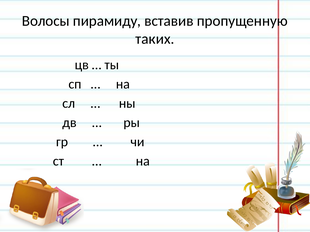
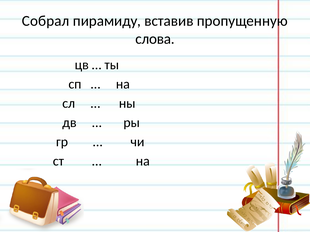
Волосы: Волосы -> Собрал
таких: таких -> слова
